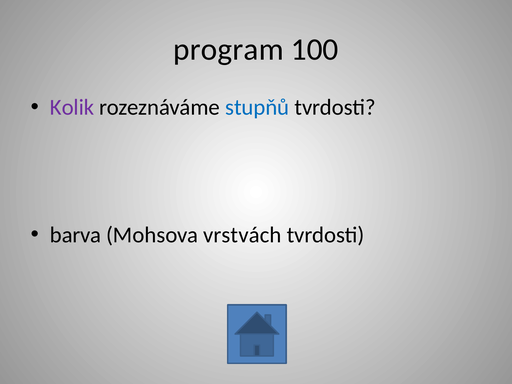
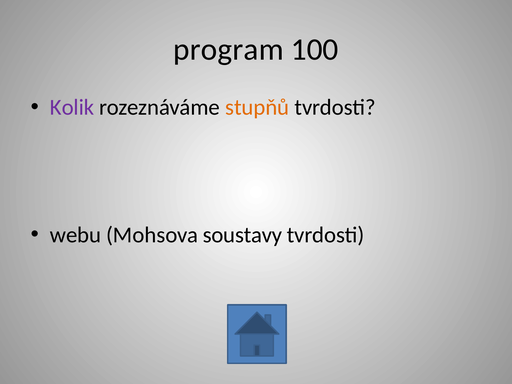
stupňů colour: blue -> orange
barva: barva -> webu
vrstvách: vrstvách -> soustavy
